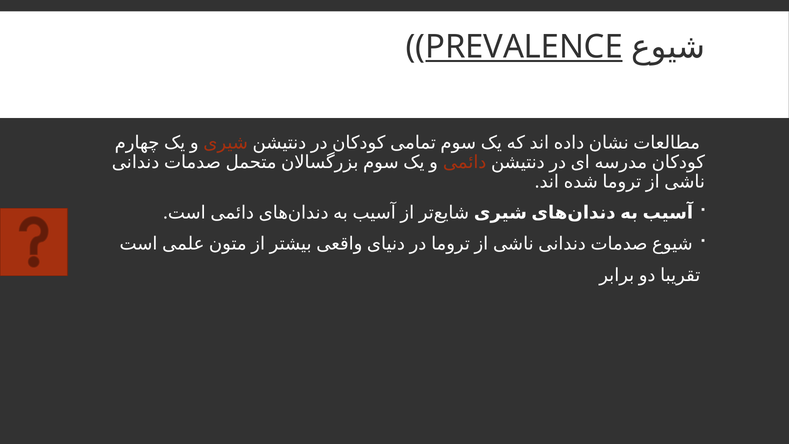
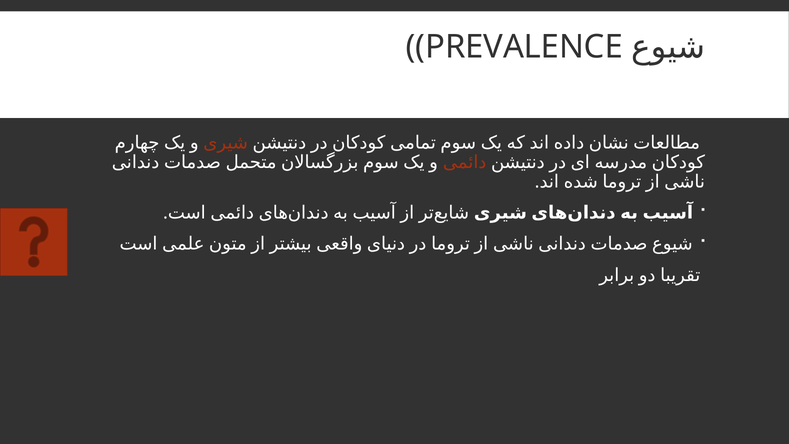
PREVALENCE underline: present -> none
